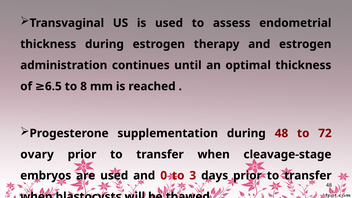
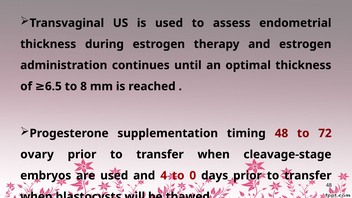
supplementation during: during -> timing
0: 0 -> 4
3: 3 -> 0
